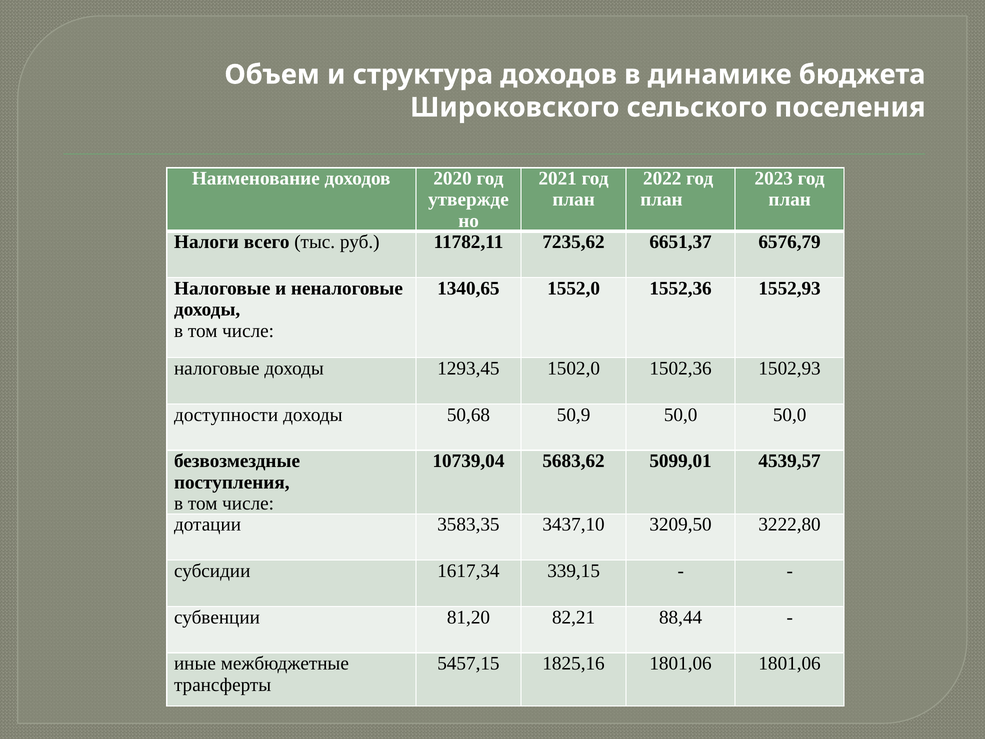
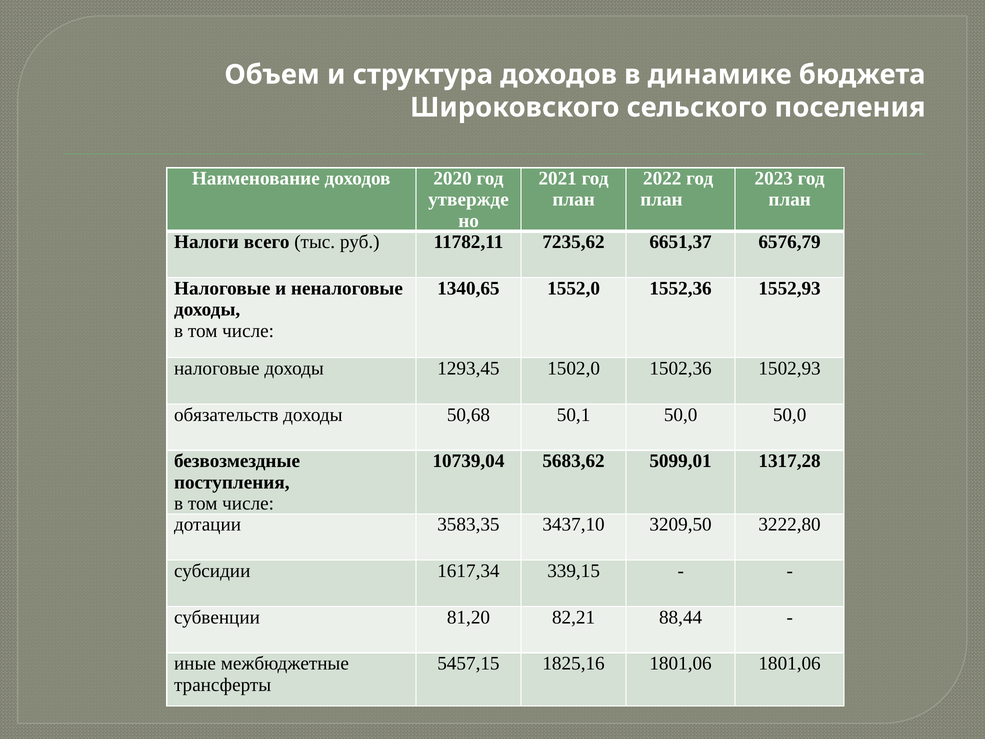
доступности: доступности -> обязательств
50,9: 50,9 -> 50,1
4539,57: 4539,57 -> 1317,28
